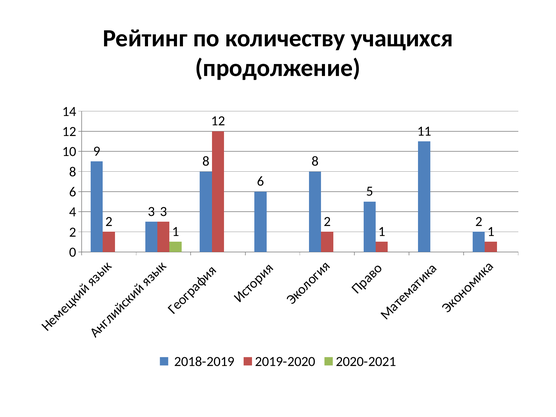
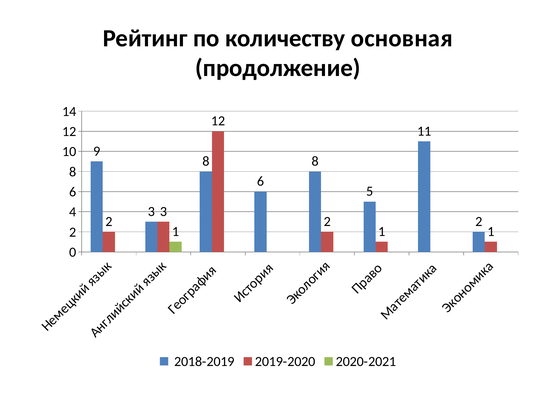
учащихся: учащихся -> основная
